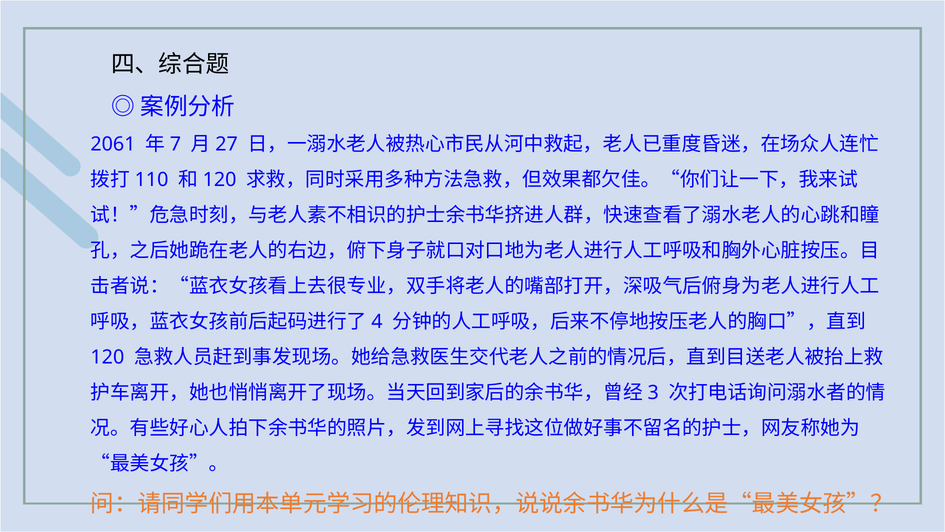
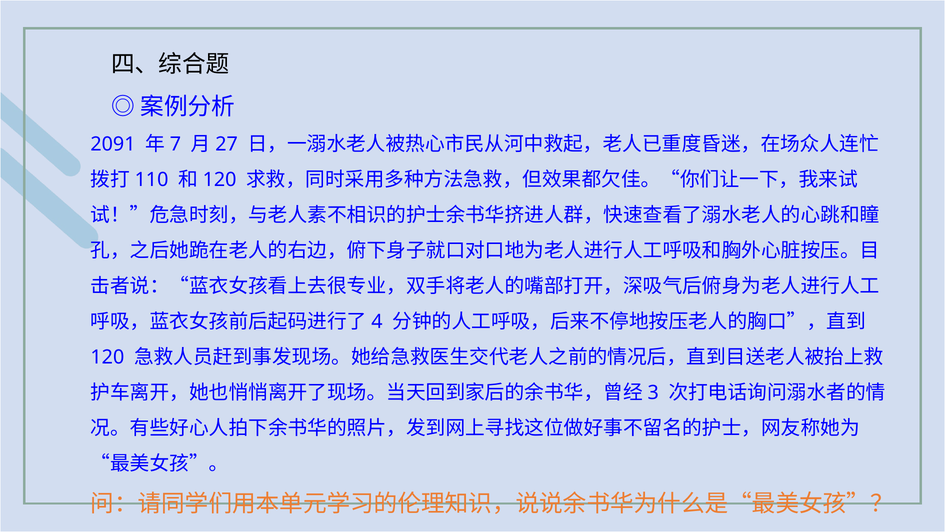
2061: 2061 -> 2091
